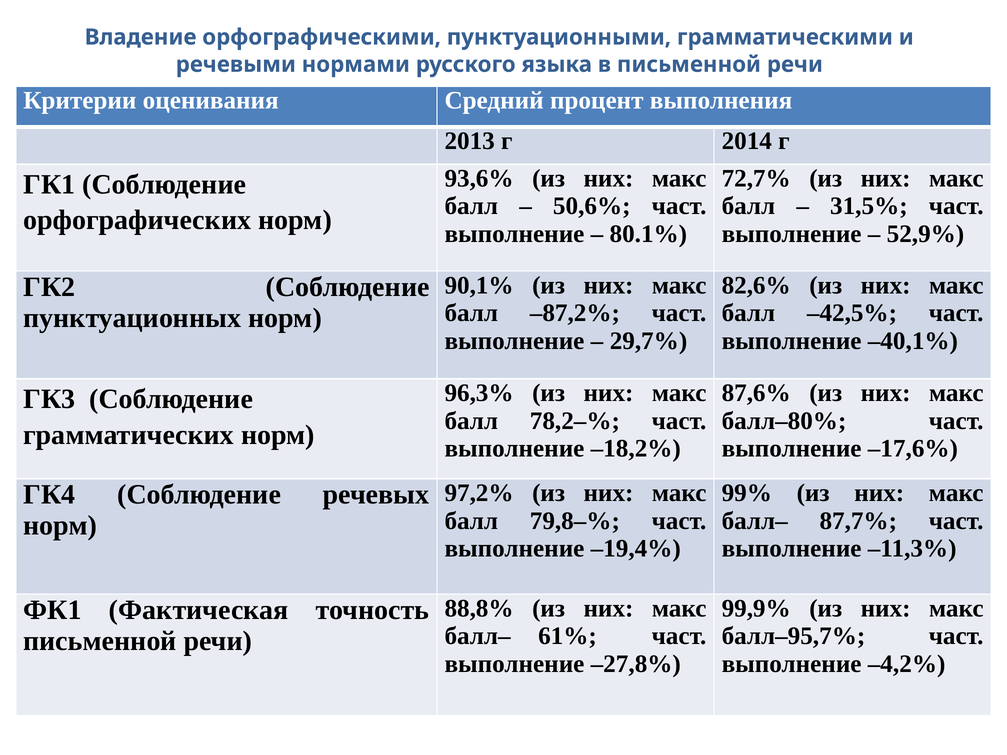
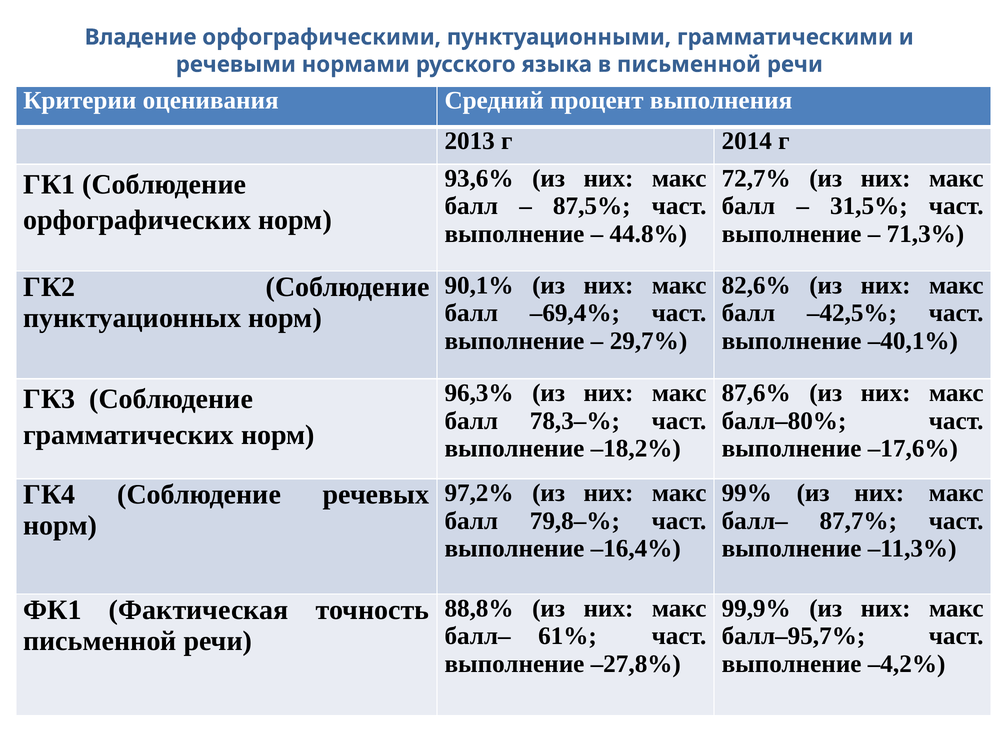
50,6%: 50,6% -> 87,5%
80.1%: 80.1% -> 44.8%
52,9%: 52,9% -> 71,3%
–87,2%: –87,2% -> –69,4%
78,2–%: 78,2–% -> 78,3–%
–19,4%: –19,4% -> –16,4%
